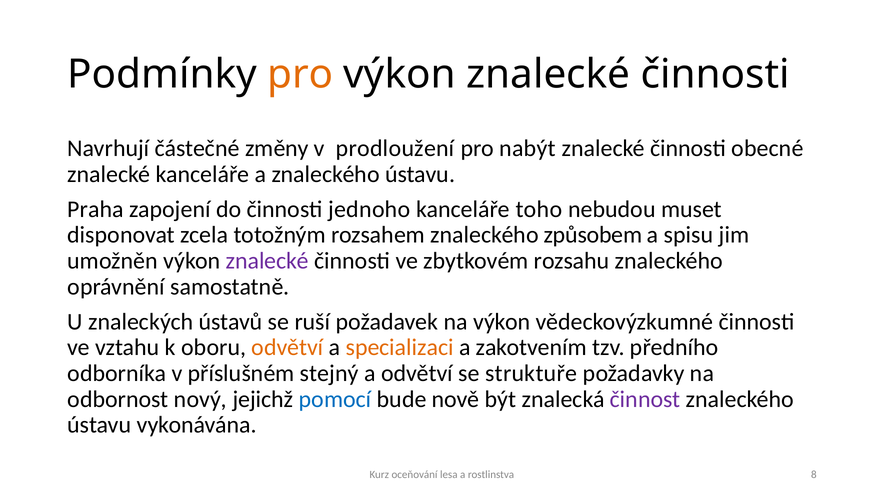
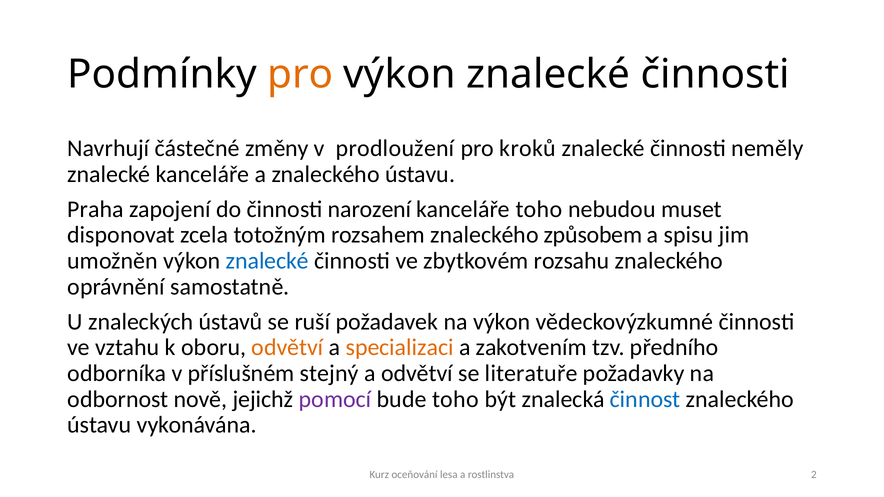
nabýt: nabýt -> kroků
obecné: obecné -> neměly
jednoho: jednoho -> narození
znalecké at (267, 261) colour: purple -> blue
struktuře: struktuře -> literatuře
nový: nový -> nově
pomocí colour: blue -> purple
bude nově: nově -> toho
činnost colour: purple -> blue
8: 8 -> 2
